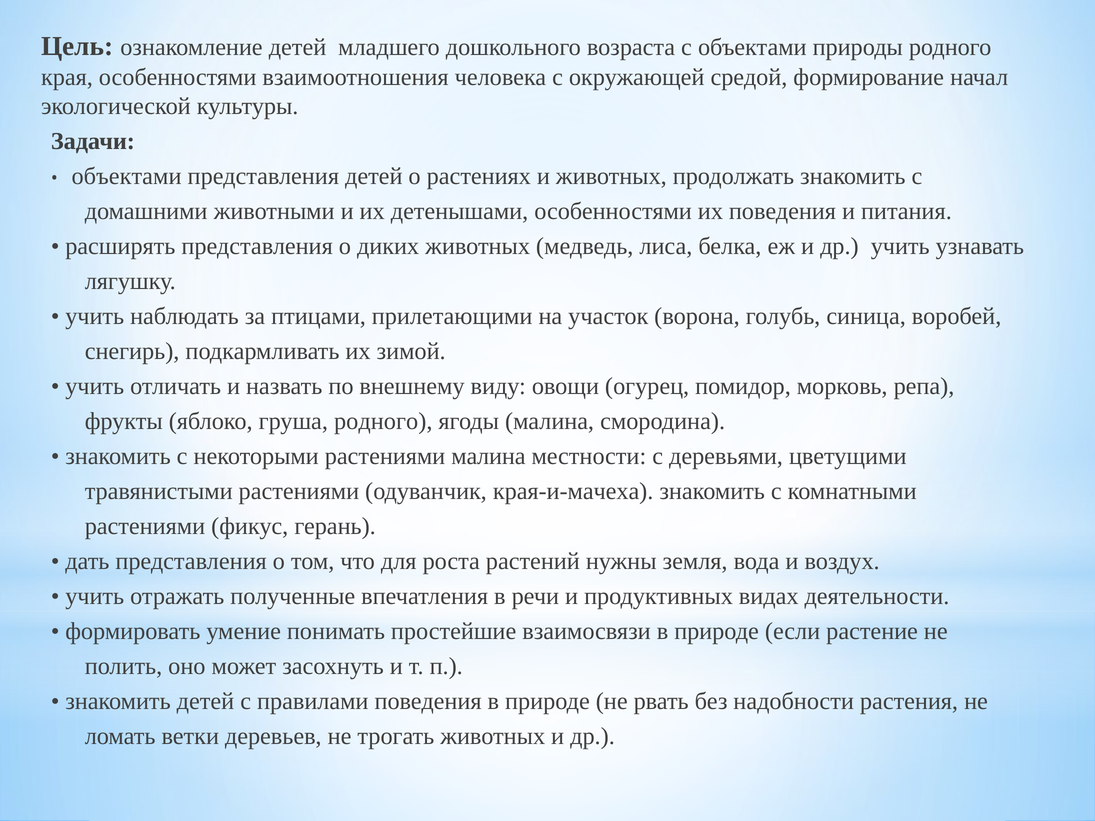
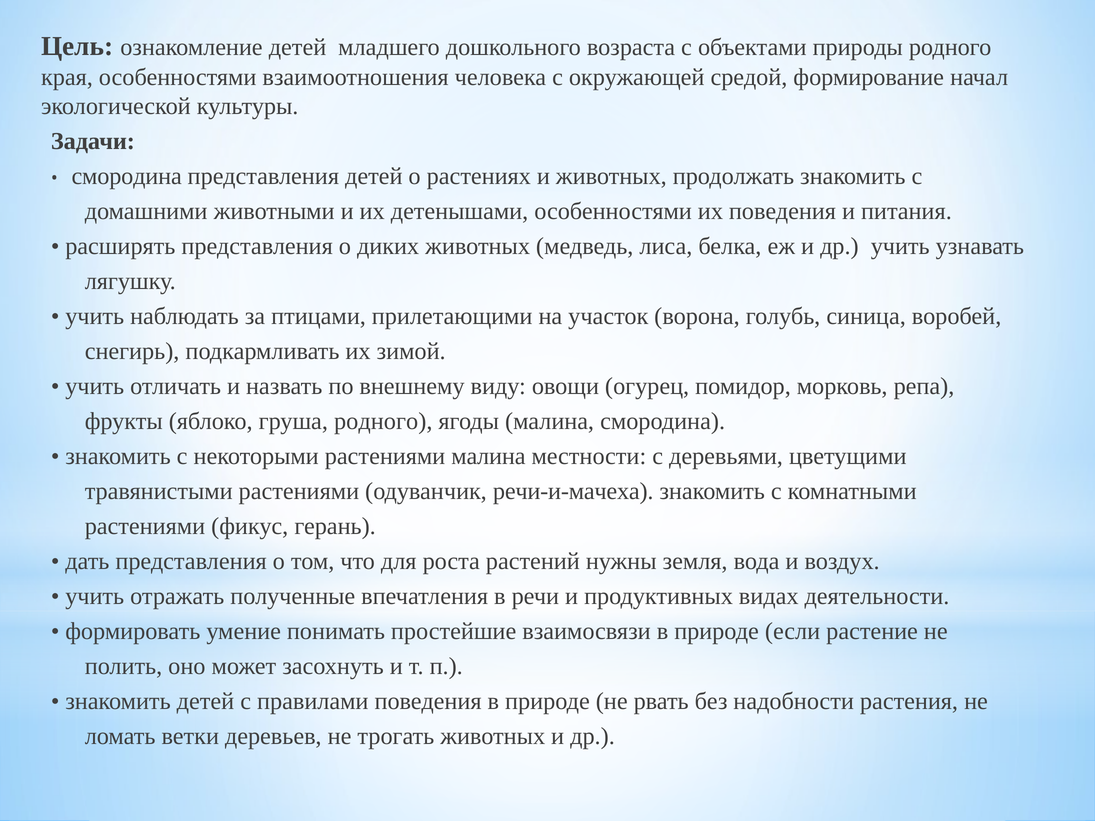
объектами at (127, 176): объектами -> смородина
края-и-мачеха: края-и-мачеха -> речи-и-мачеха
